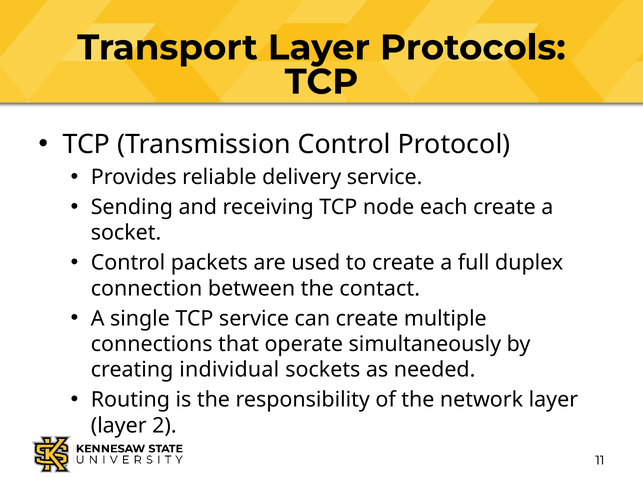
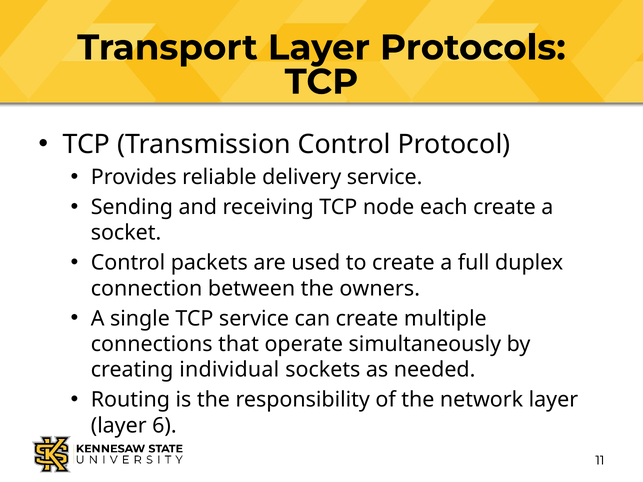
contact: contact -> owners
2: 2 -> 6
